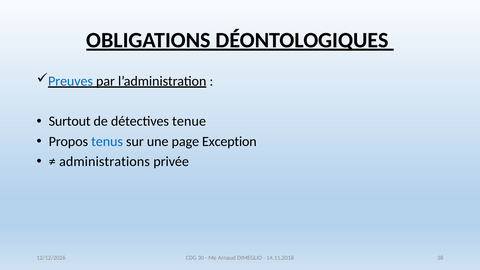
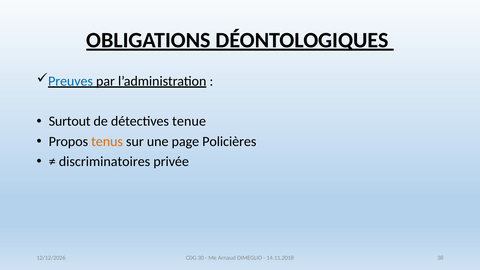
tenus colour: blue -> orange
Exception: Exception -> Policières
administrations: administrations -> discriminatoires
